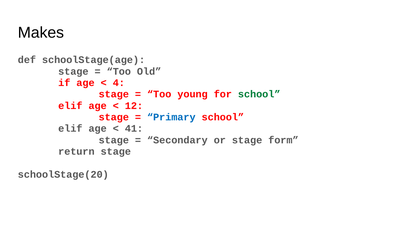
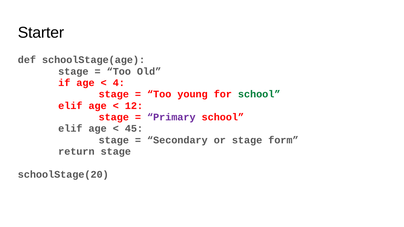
Makes: Makes -> Starter
Primary colour: blue -> purple
41: 41 -> 45
